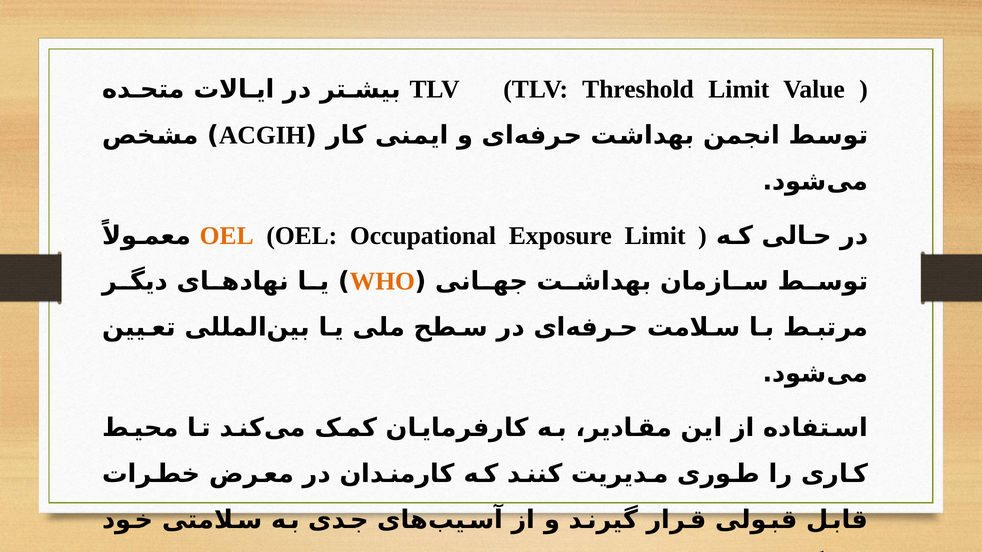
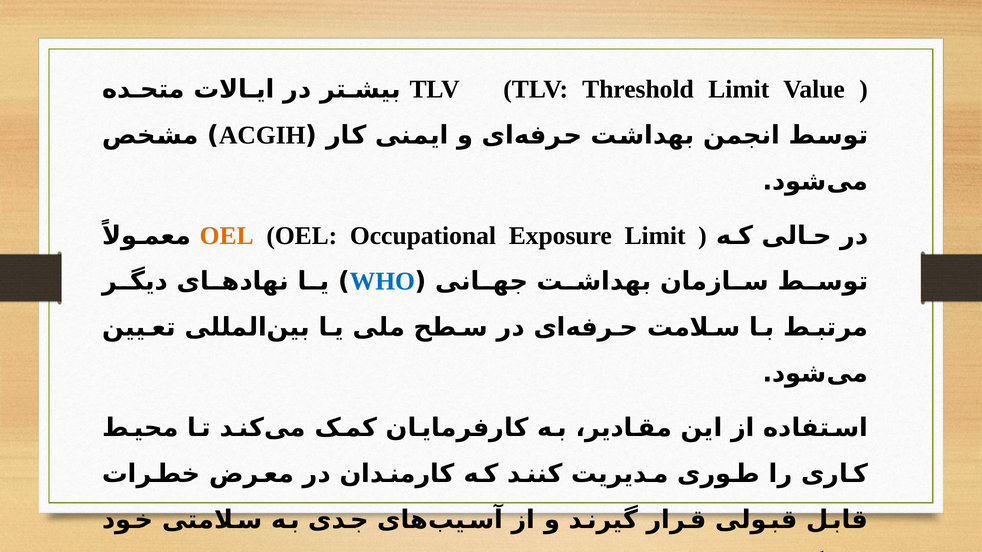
WHO colour: orange -> blue
